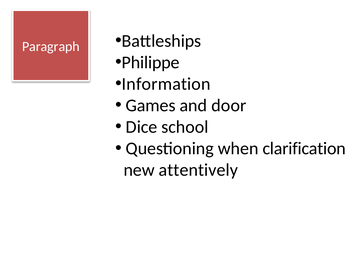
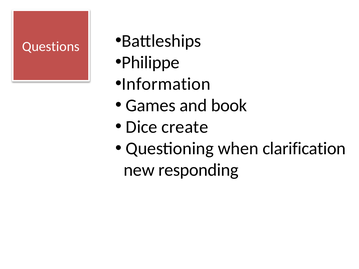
Paragraph: Paragraph -> Questions
door: door -> book
school: school -> create
attentively: attentively -> responding
